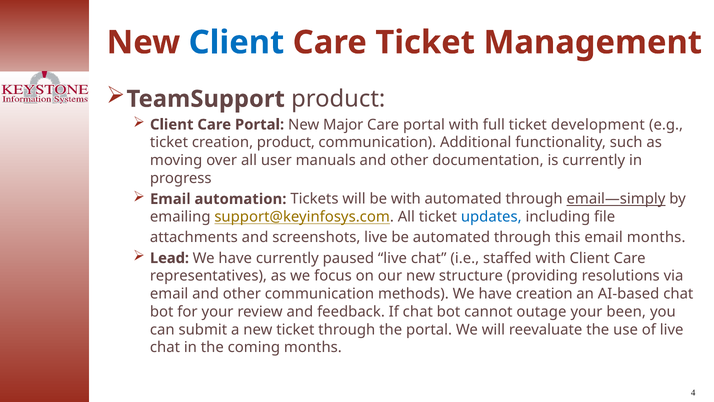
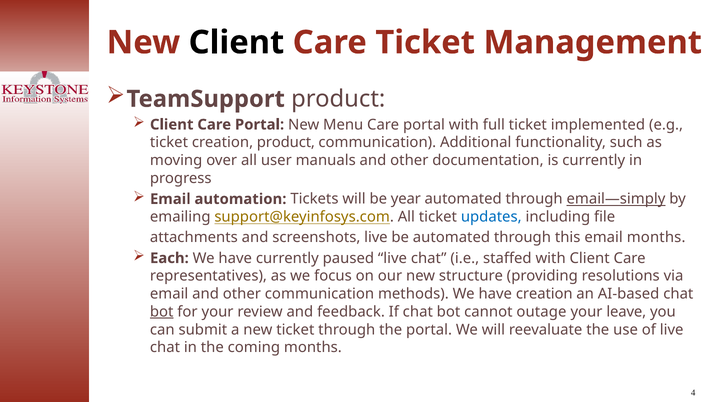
Client at (236, 42) colour: blue -> black
Major: Major -> Menu
development: development -> implemented
be with: with -> year
Lead: Lead -> Each
bot at (162, 312) underline: none -> present
been: been -> leave
